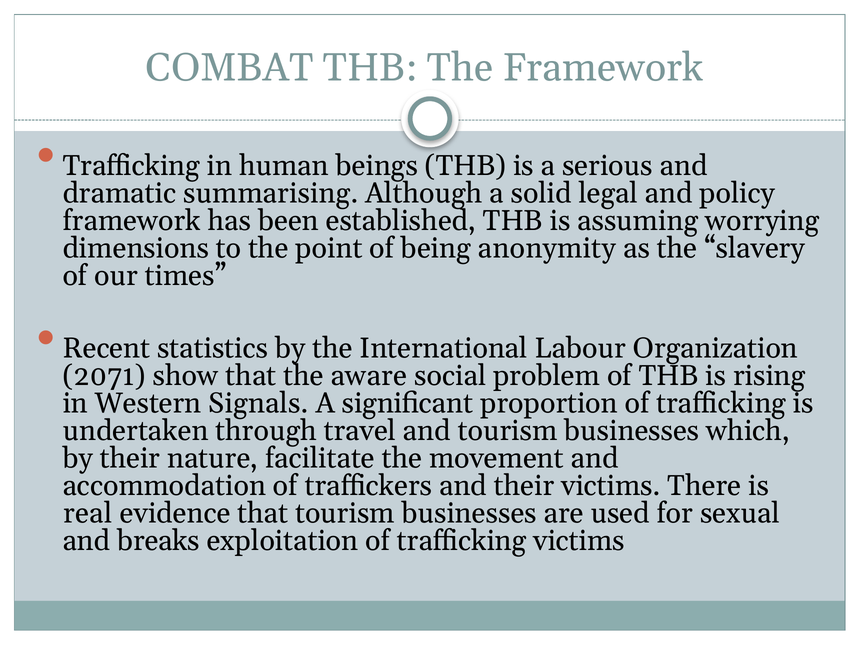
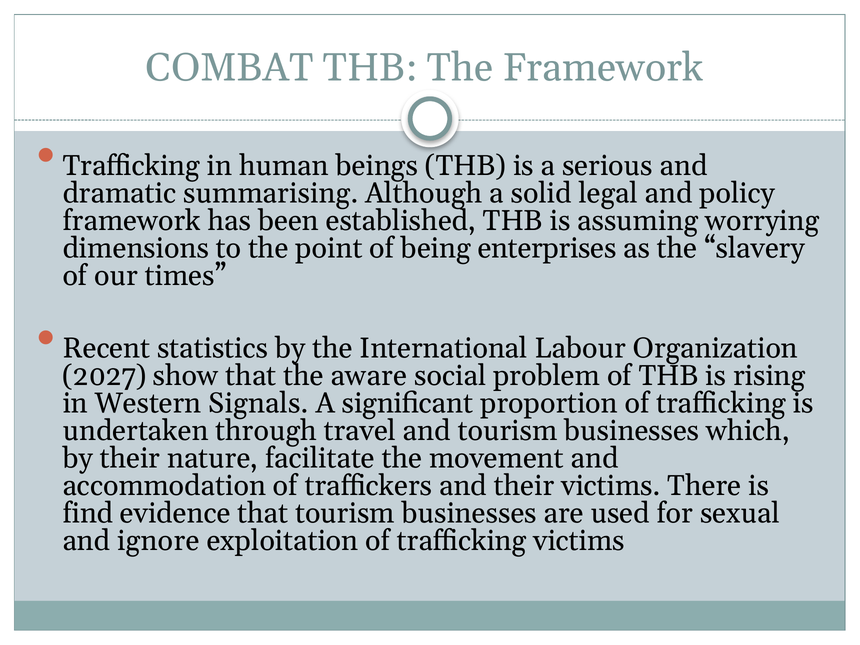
anonymity: anonymity -> enterprises
2071: 2071 -> 2027
real: real -> find
breaks: breaks -> ignore
